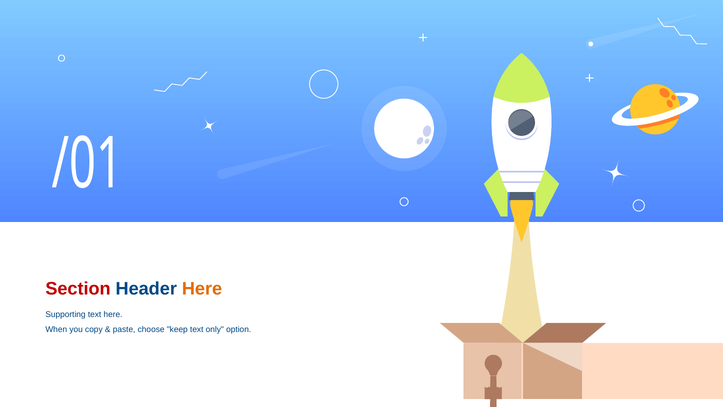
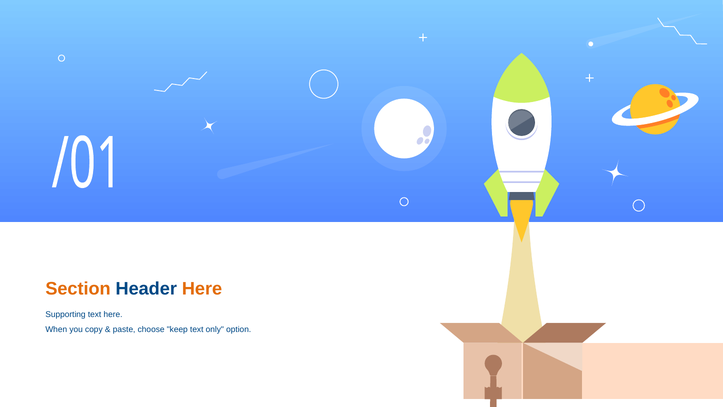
Section colour: red -> orange
